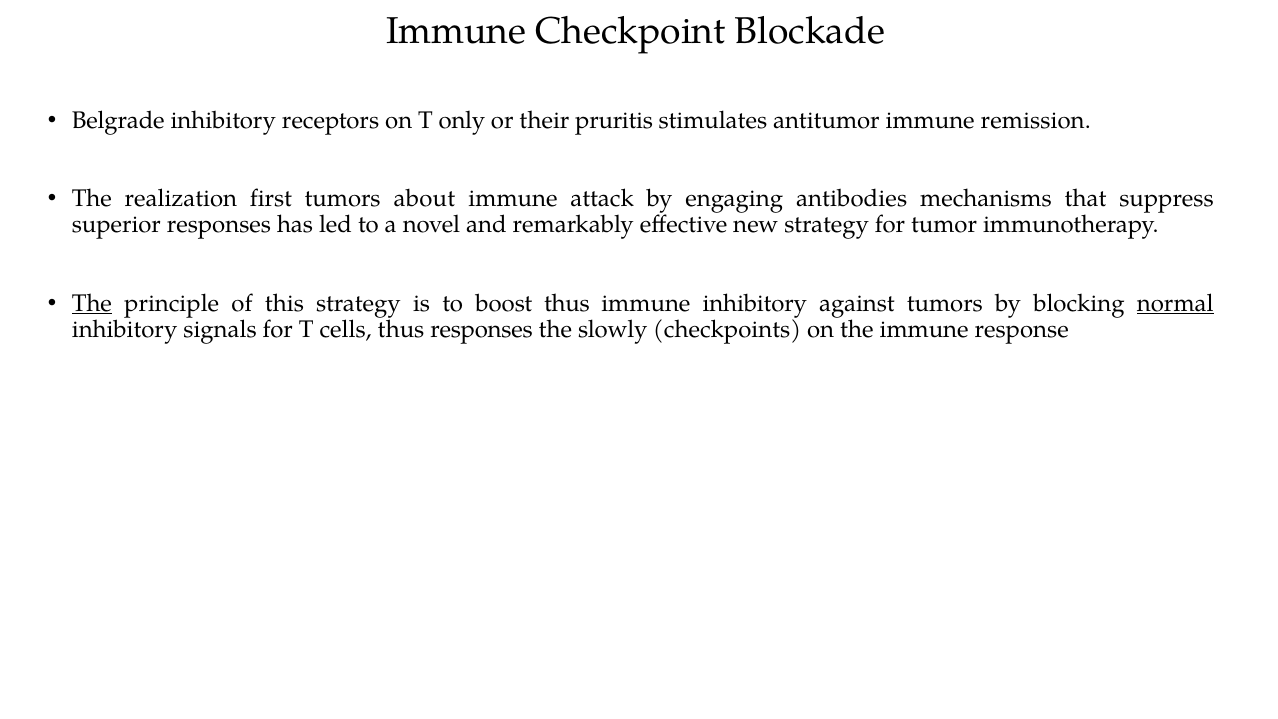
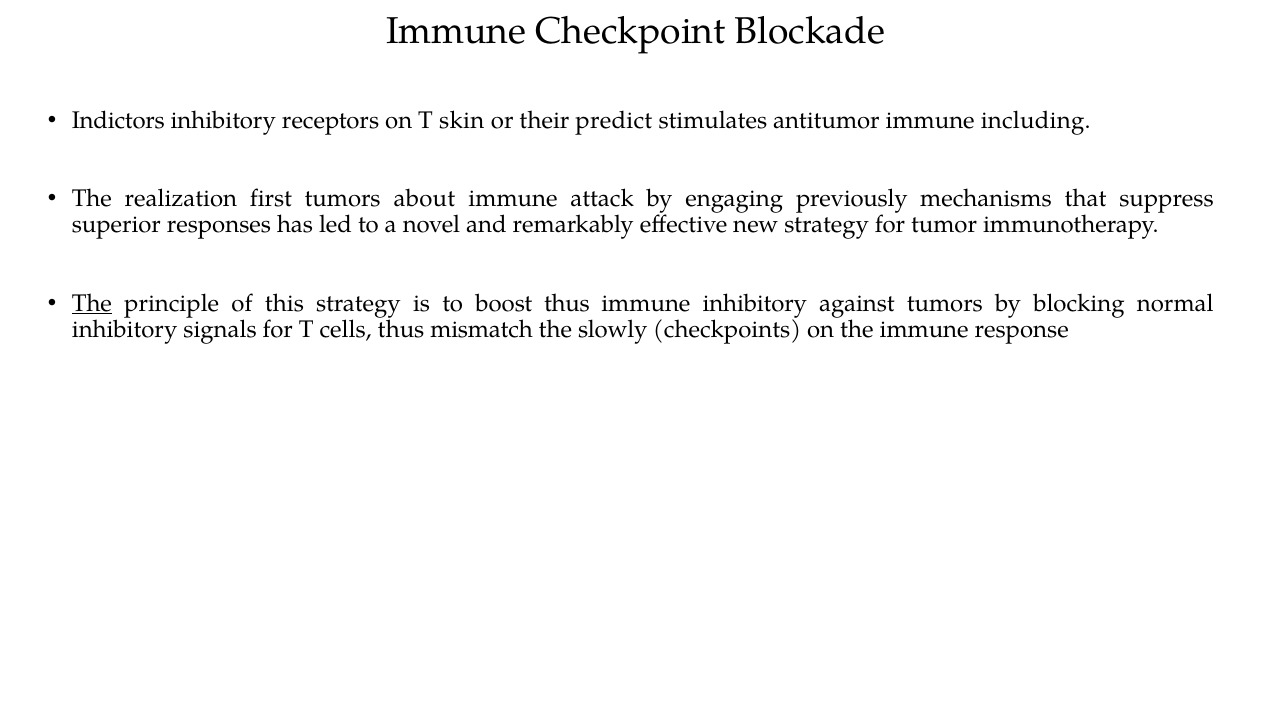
Belgrade: Belgrade -> Indictors
only: only -> skin
pruritis: pruritis -> predict
remission: remission -> including
antibodies: antibodies -> previously
normal underline: present -> none
thus responses: responses -> mismatch
